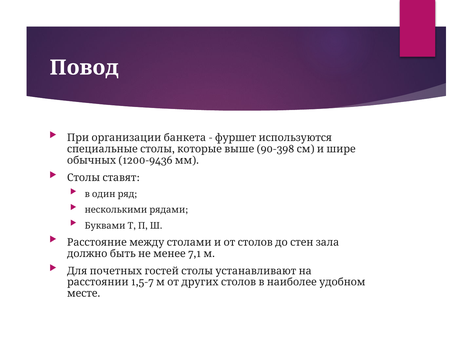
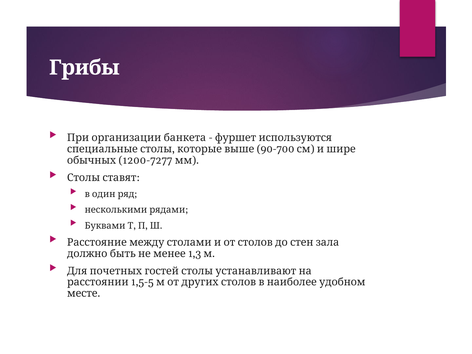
Повод: Повод -> Грибы
90-398: 90-398 -> 90-700
1200-9436: 1200-9436 -> 1200-7277
7,1: 7,1 -> 1,3
1,5-7: 1,5-7 -> 1,5-5
